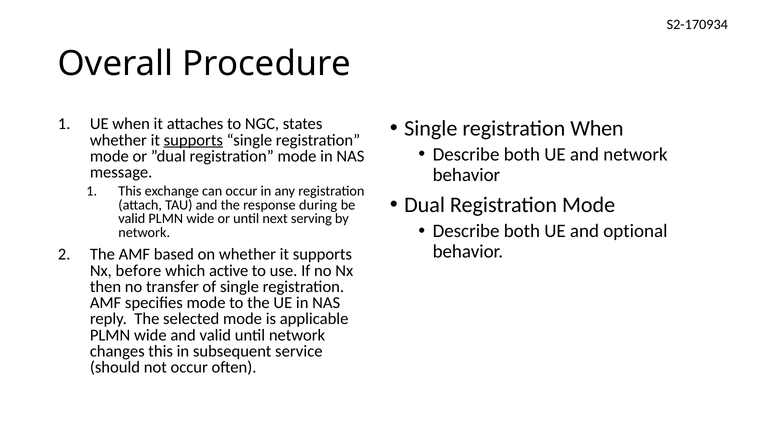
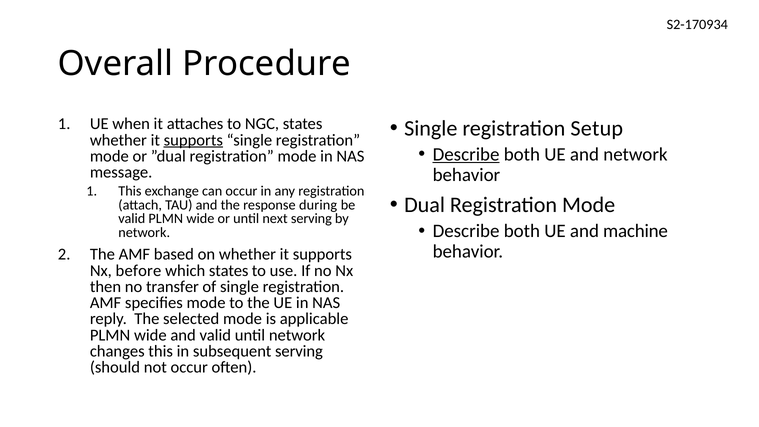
registration When: When -> Setup
Describe at (466, 154) underline: none -> present
optional: optional -> machine
which active: active -> states
subsequent service: service -> serving
